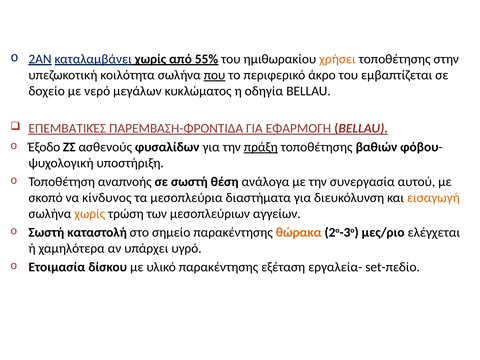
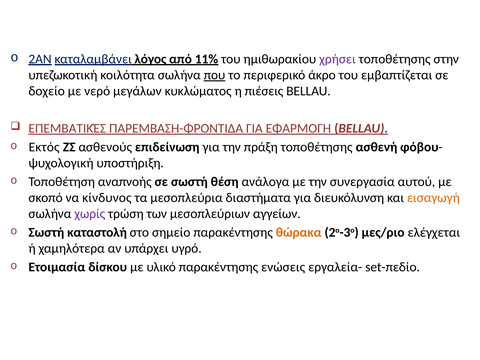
καταλαμβάνει χωρίς: χωρίς -> λόγος
55%: 55% -> 11%
χρήσει colour: orange -> purple
οδηγία: οδηγία -> πιέσεις
Έξοδο: Έξοδο -> Εκτός
φυσαλίδων: φυσαλίδων -> επιδείνωση
πράξη underline: present -> none
βαθιών: βαθιών -> ασθενή
χωρίς at (90, 214) colour: orange -> purple
εξέταση: εξέταση -> ενώσεις
